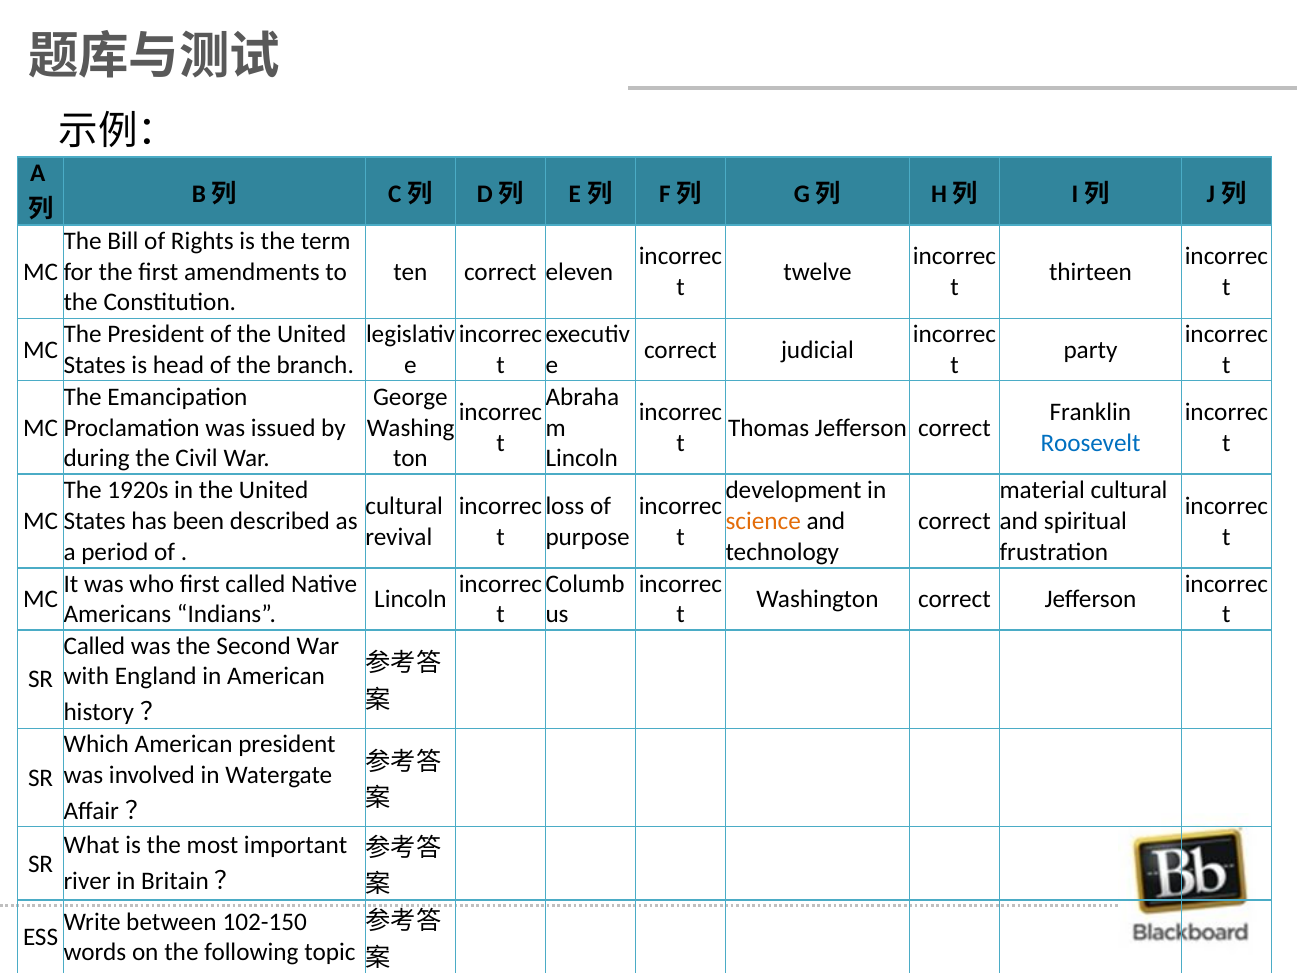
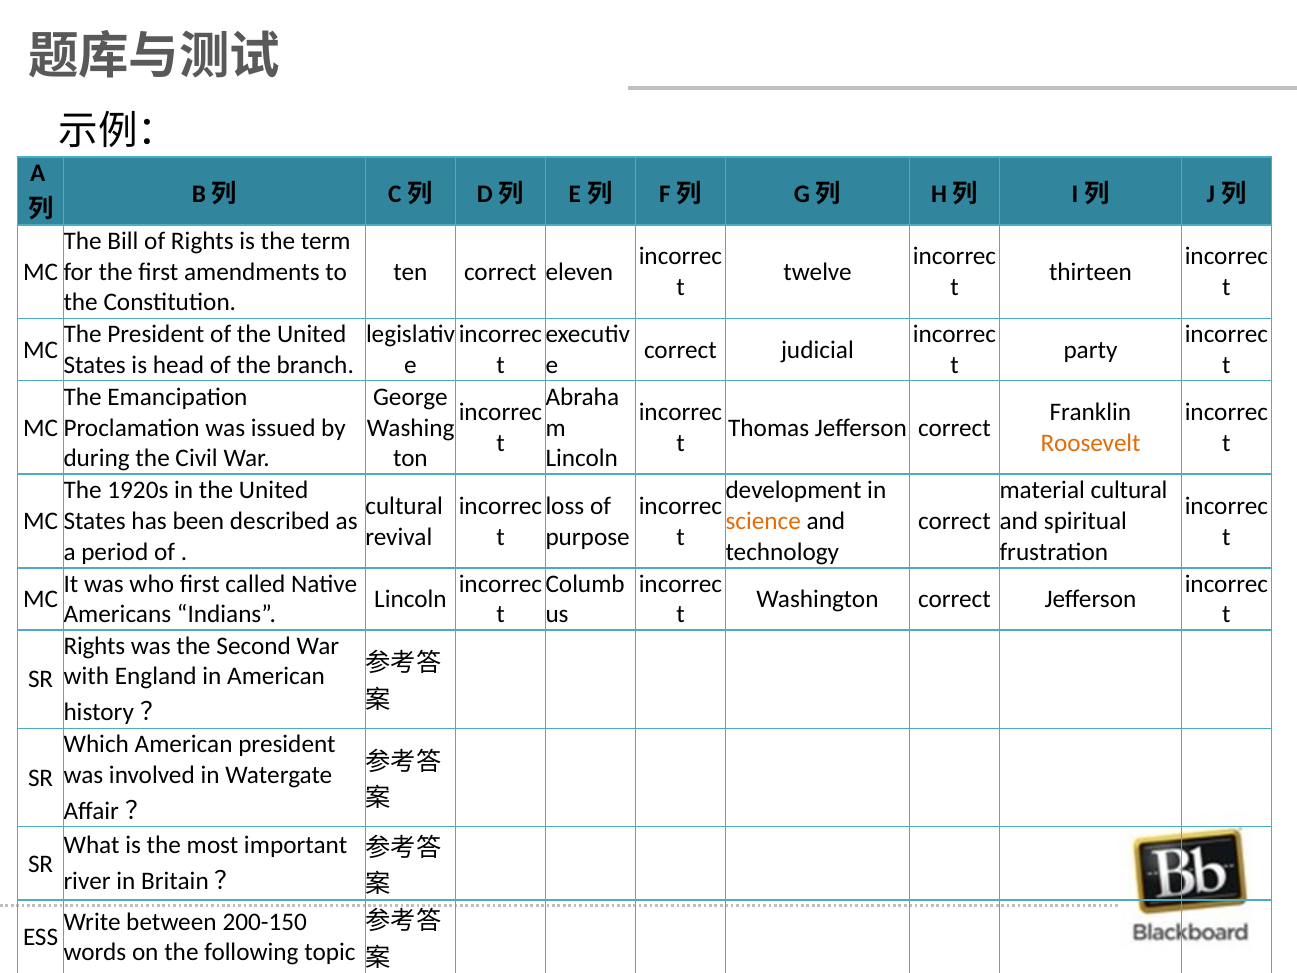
Roosevelt colour: blue -> orange
Called at (94, 646): Called -> Rights
102-150: 102-150 -> 200-150
